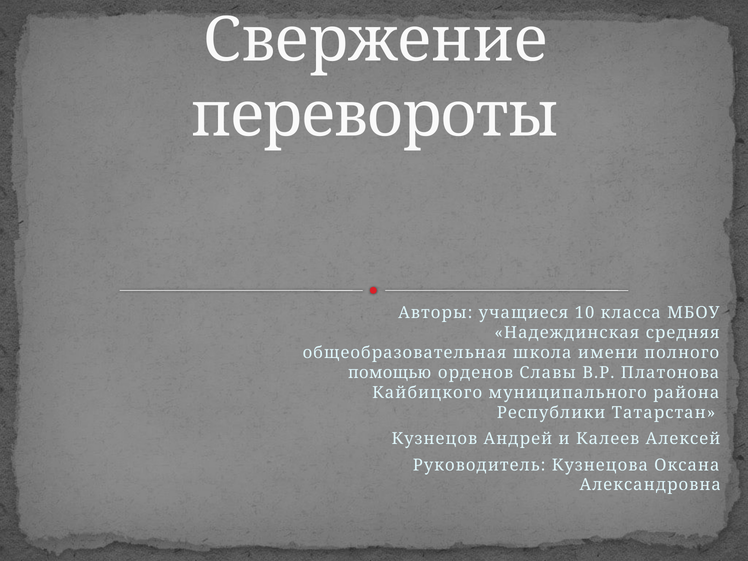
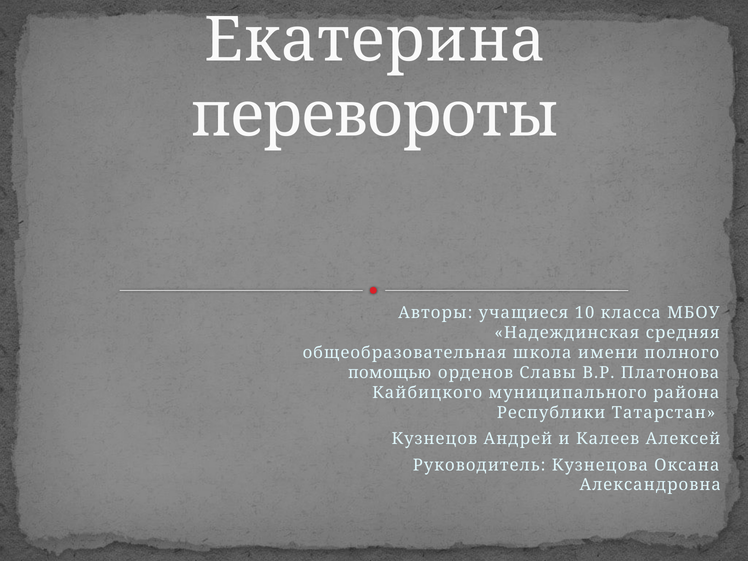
Свержение: Свержение -> Екатерина
